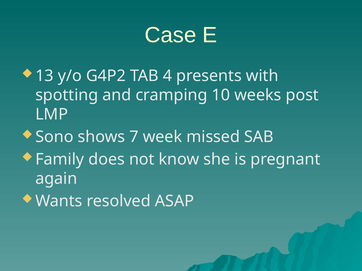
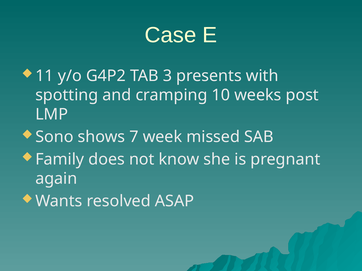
13: 13 -> 11
4: 4 -> 3
